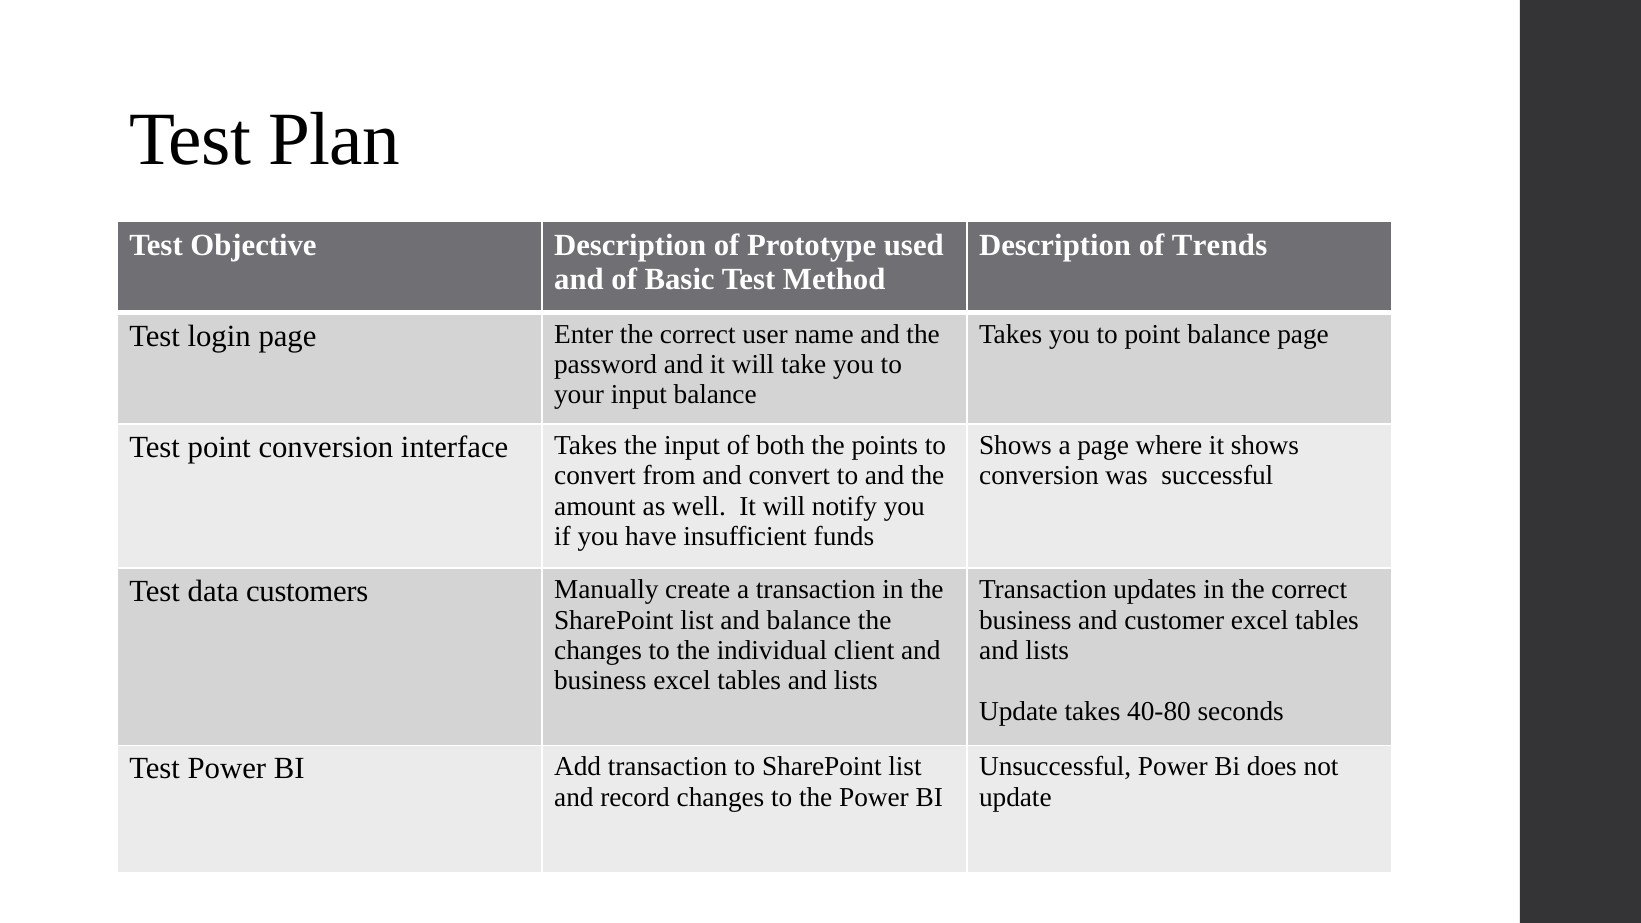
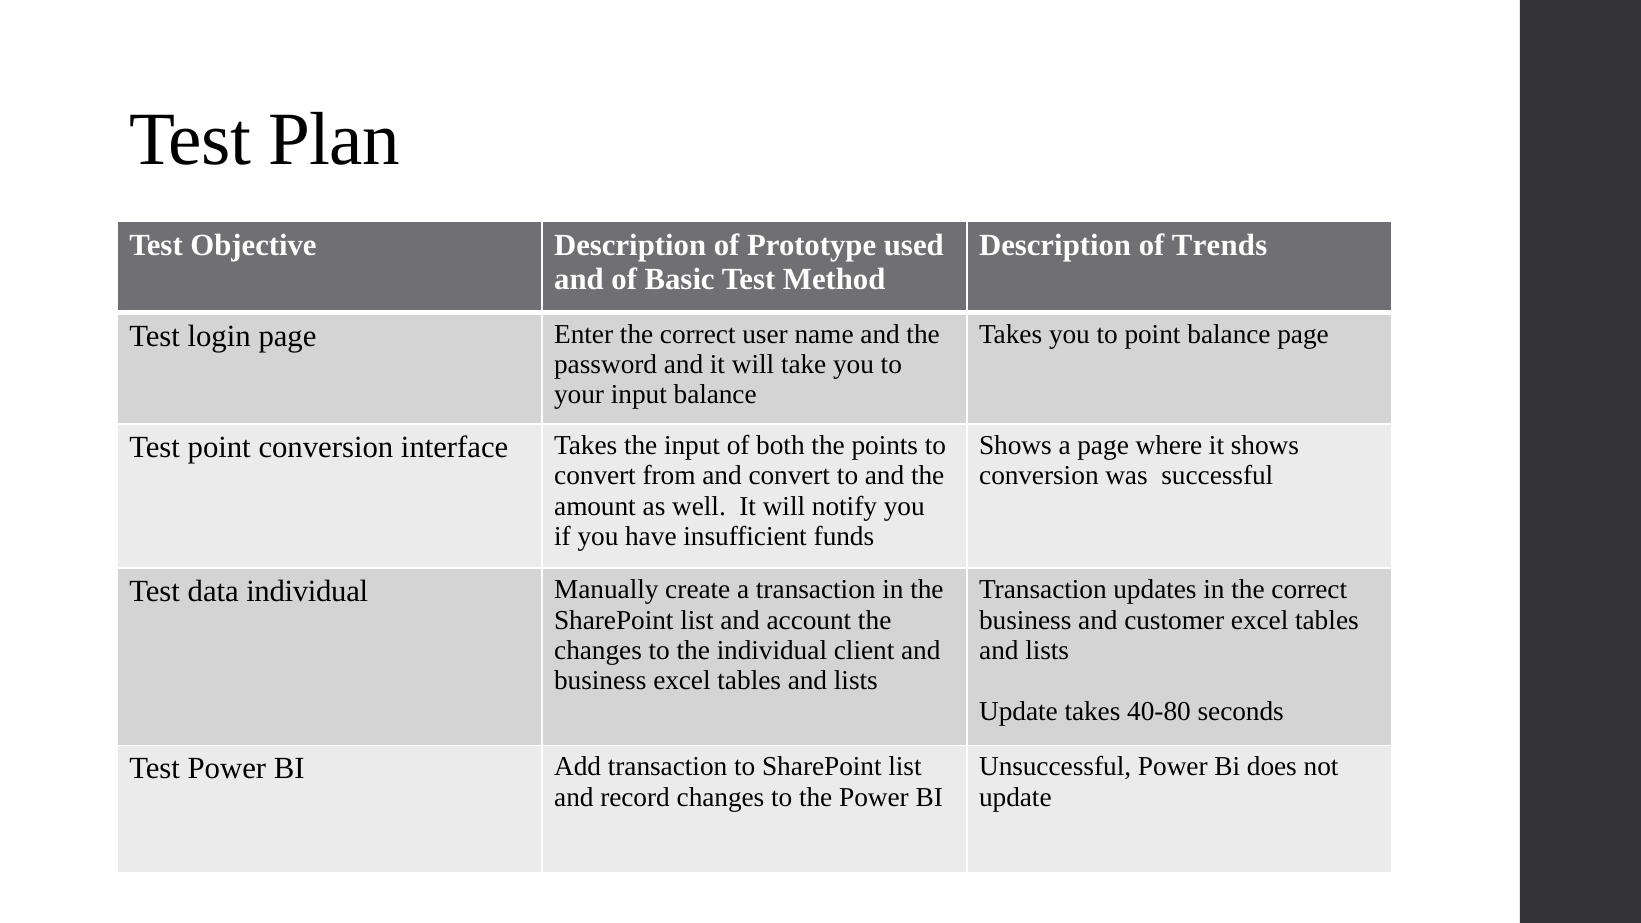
data customers: customers -> individual
and balance: balance -> account
